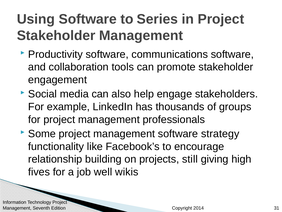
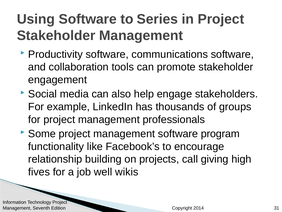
strategy: strategy -> program
still: still -> call
